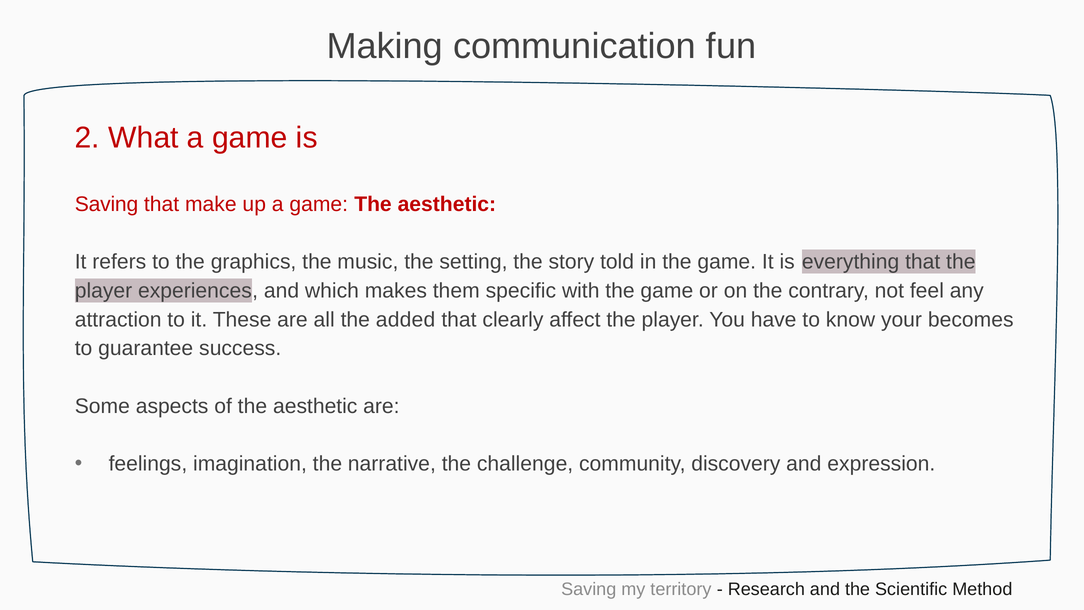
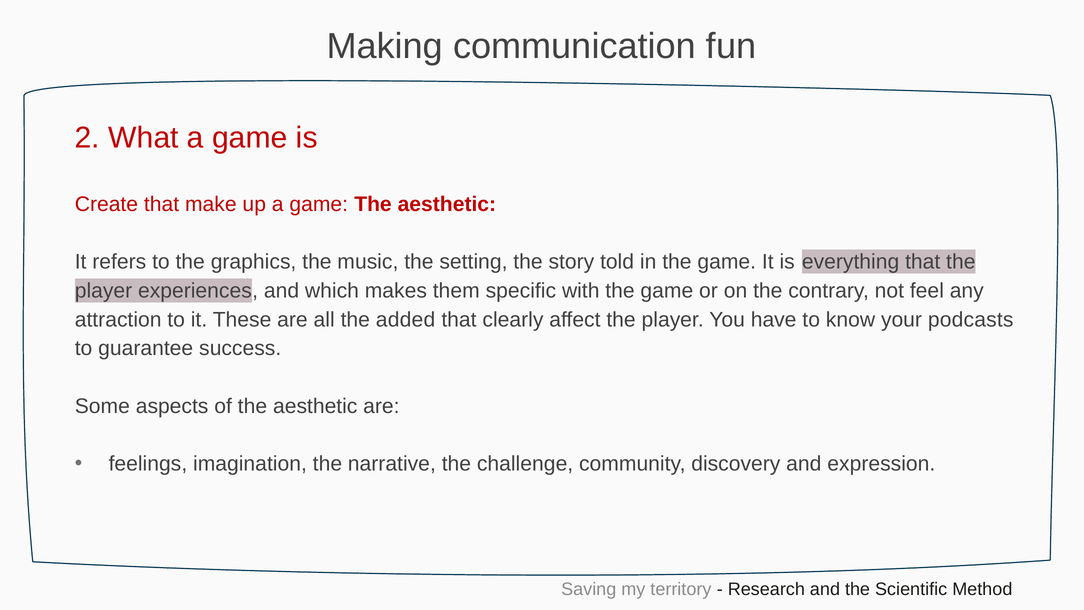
Saving at (107, 204): Saving -> Create
becomes: becomes -> podcasts
